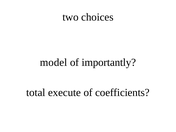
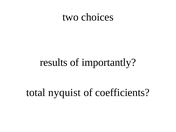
model: model -> results
execute: execute -> nyquist
